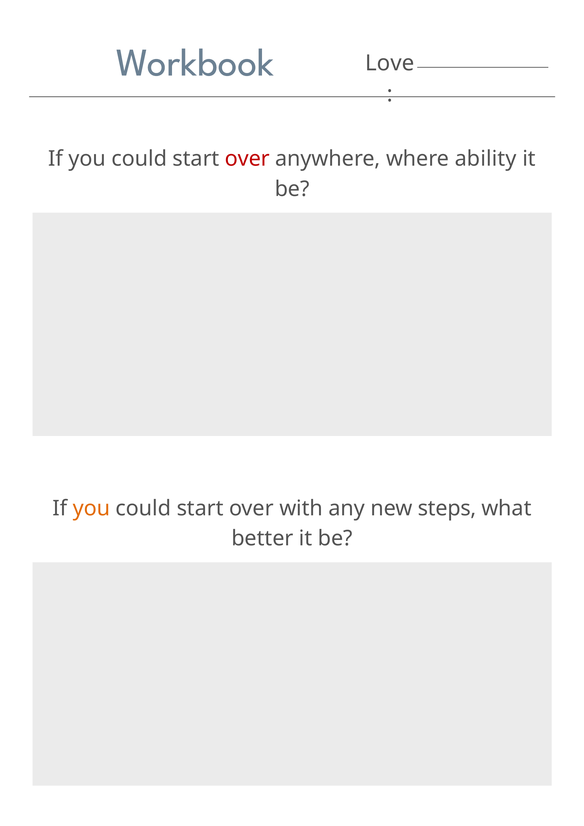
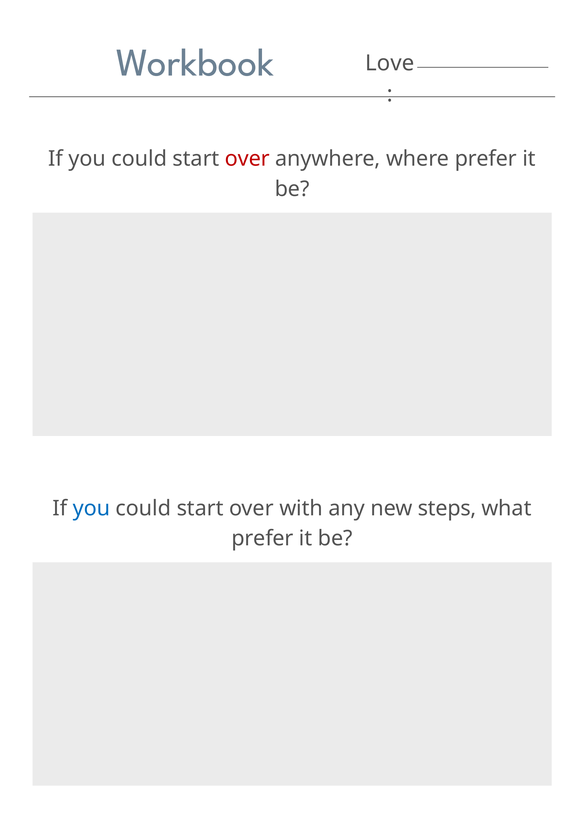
where ability: ability -> prefer
you at (91, 509) colour: orange -> blue
better at (262, 539): better -> prefer
